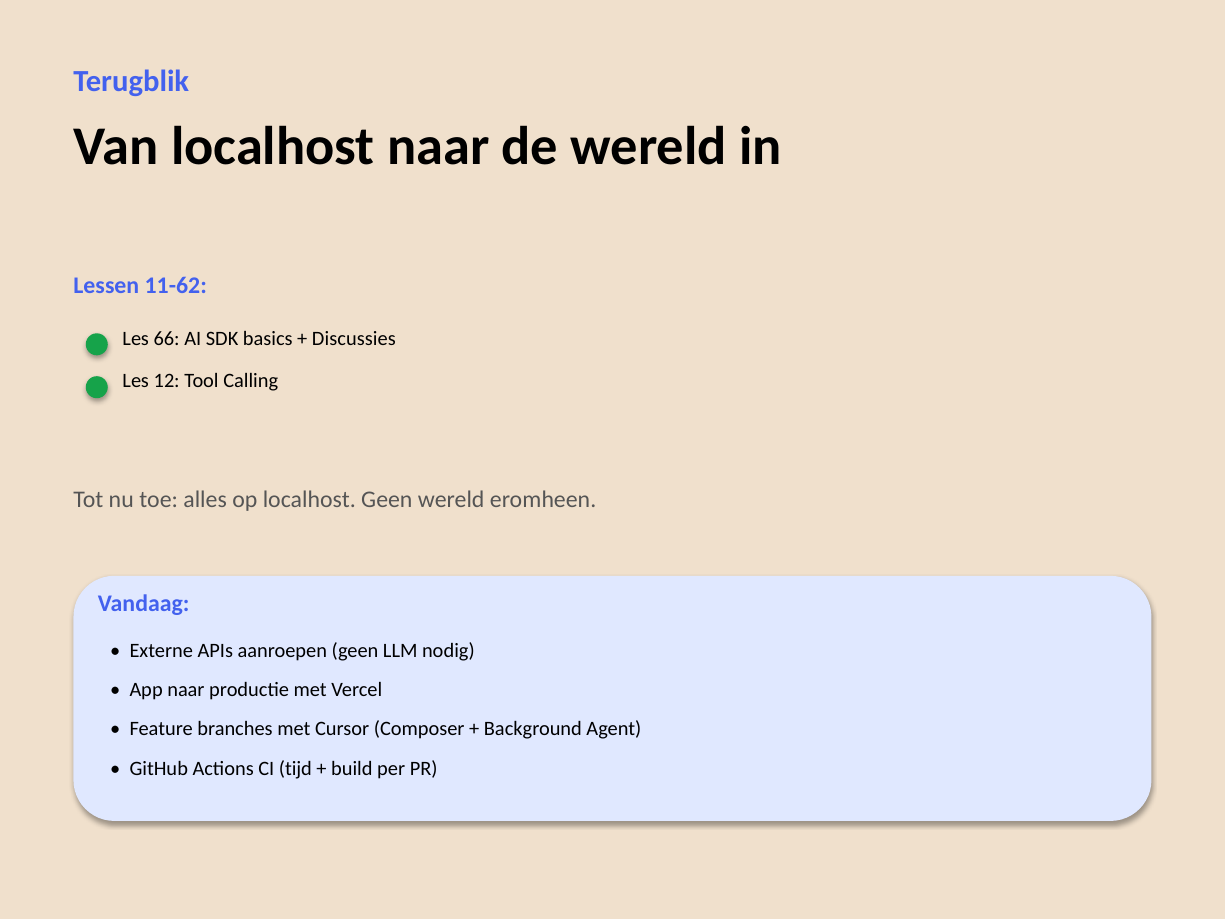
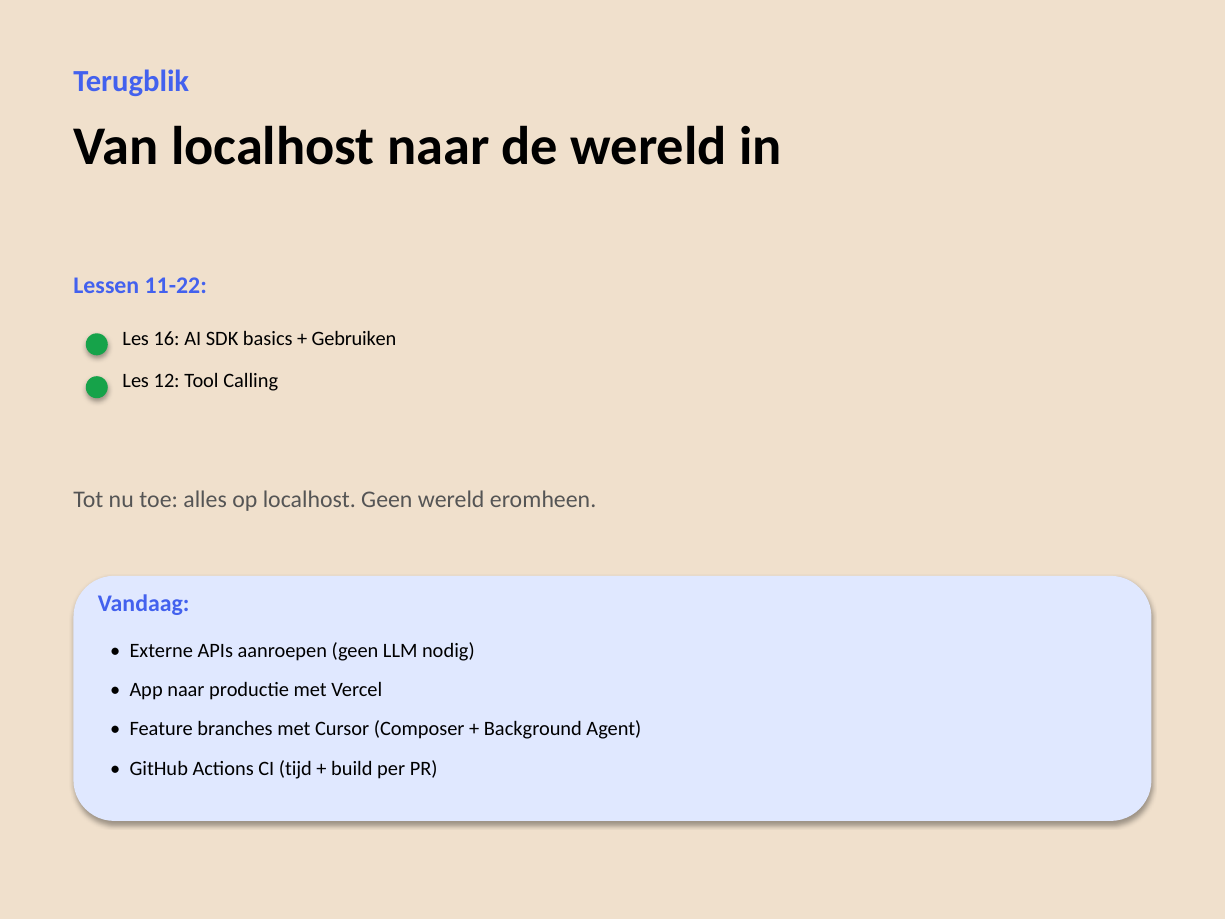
11-62: 11-62 -> 11-22
66: 66 -> 16
Discussies: Discussies -> Gebruiken
